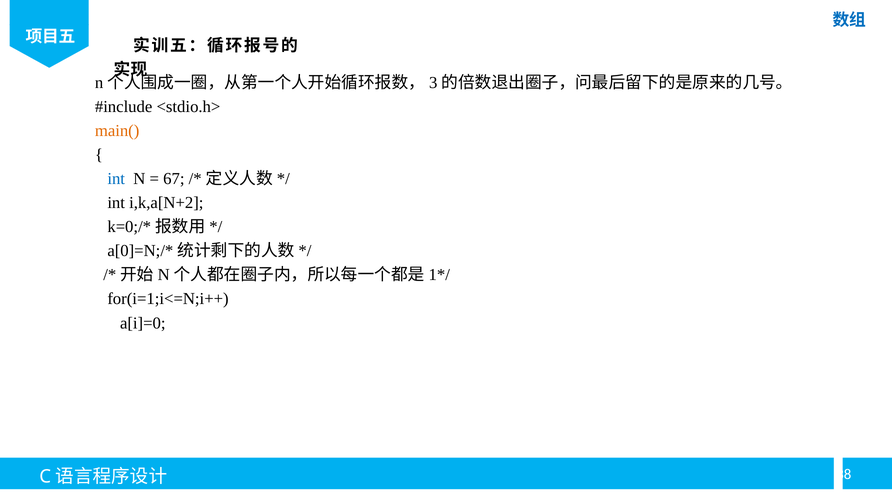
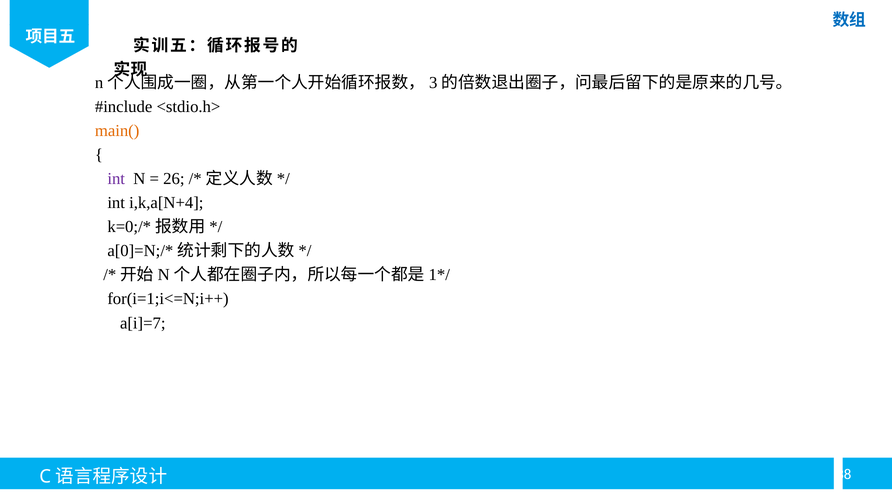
int at (116, 179) colour: blue -> purple
67: 67 -> 26
i,k,a[N+2: i,k,a[N+2 -> i,k,a[N+4
a[i]=0: a[i]=0 -> a[i]=7
